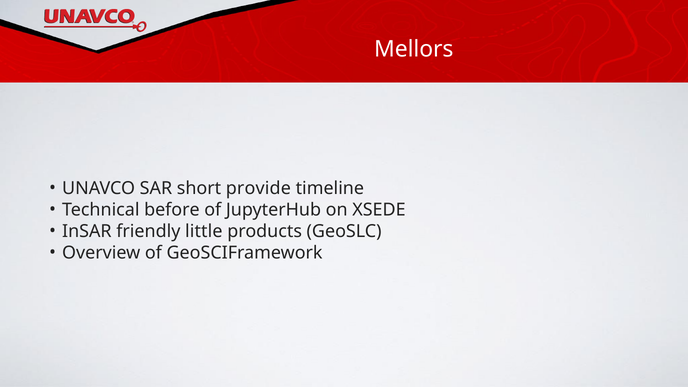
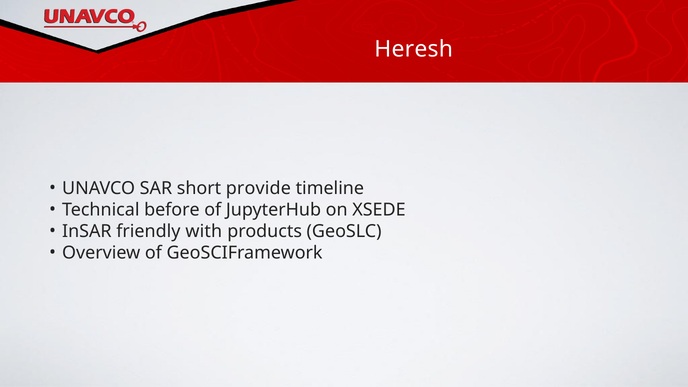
Mellors: Mellors -> Heresh
little: little -> with
